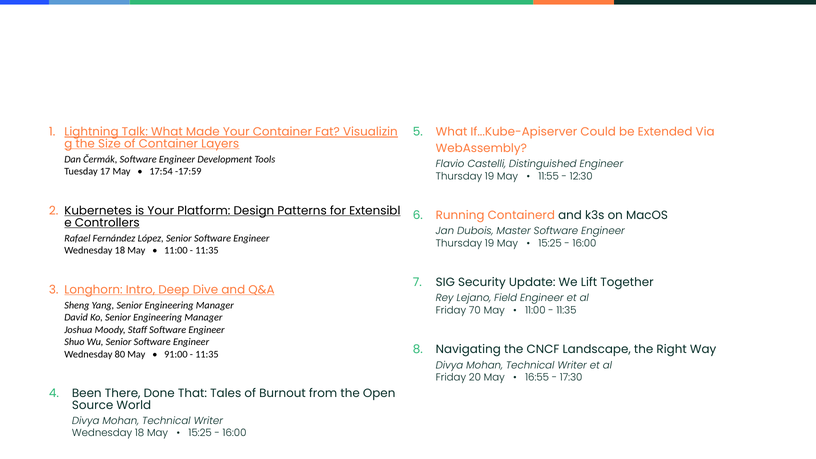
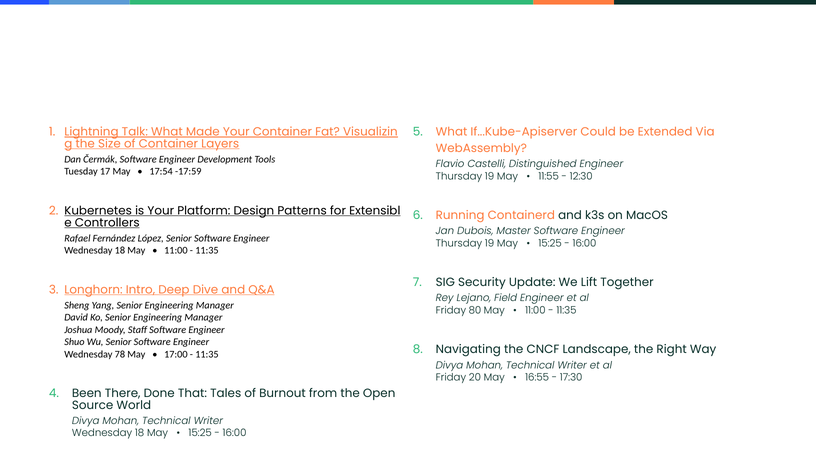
70: 70 -> 80
80: 80 -> 78
91:00: 91:00 -> 17:00
